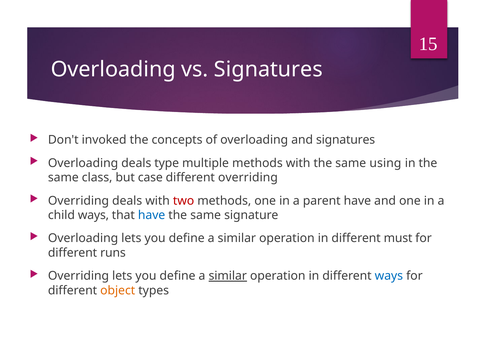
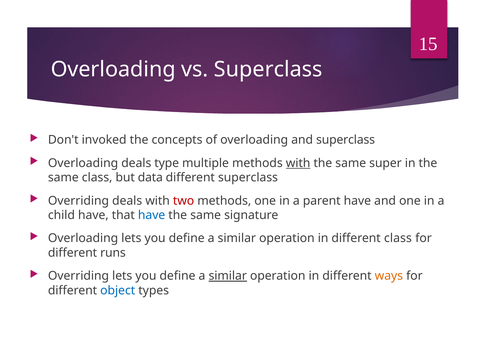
vs Signatures: Signatures -> Superclass
and signatures: signatures -> superclass
with at (298, 163) underline: none -> present
using: using -> super
case: case -> data
different overriding: overriding -> superclass
child ways: ways -> have
different must: must -> class
ways at (389, 276) colour: blue -> orange
object colour: orange -> blue
